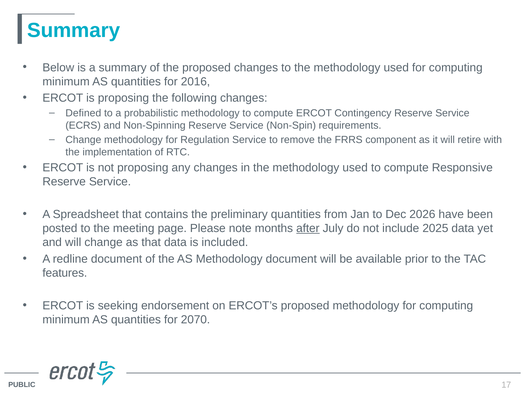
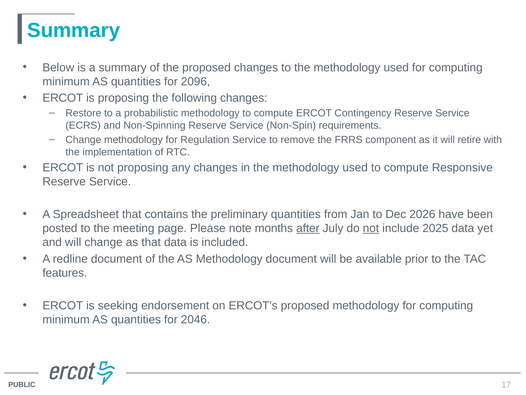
2016: 2016 -> 2096
Defined: Defined -> Restore
not at (371, 228) underline: none -> present
2070: 2070 -> 2046
